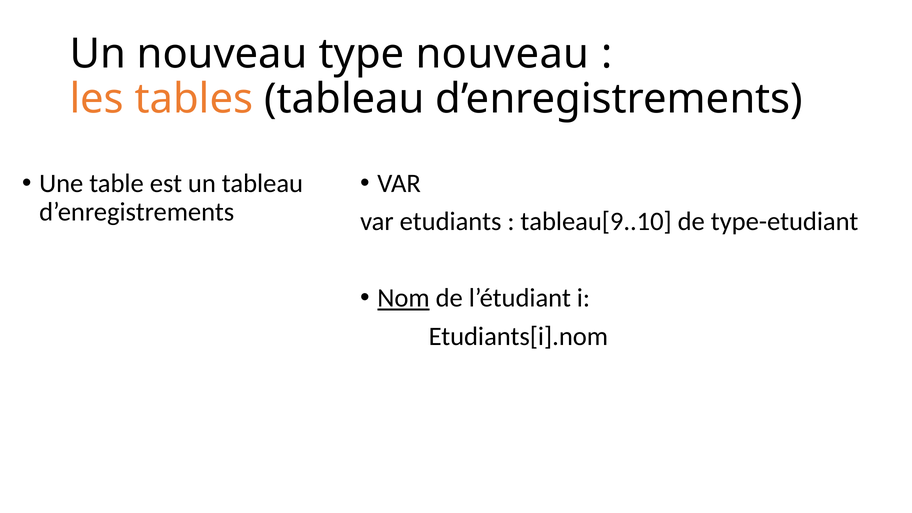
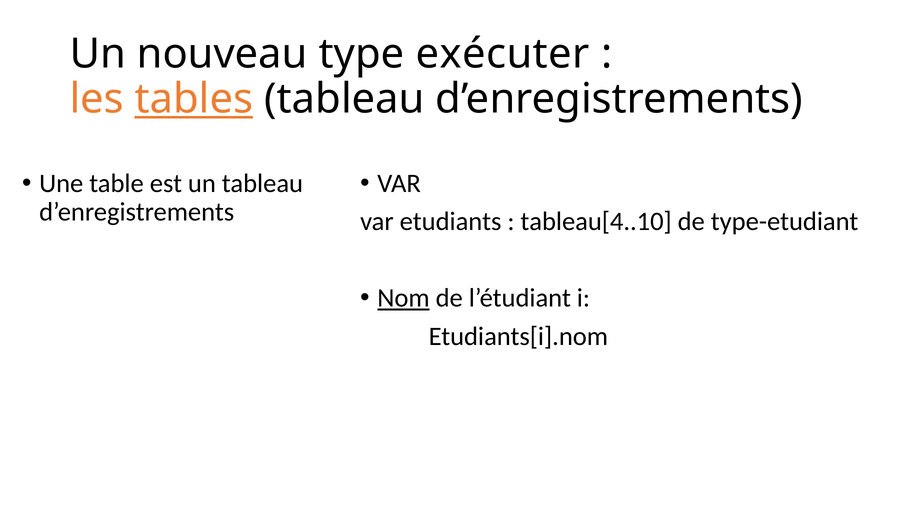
type nouveau: nouveau -> exécuter
tables underline: none -> present
tableau[9..10: tableau[9..10 -> tableau[4..10
